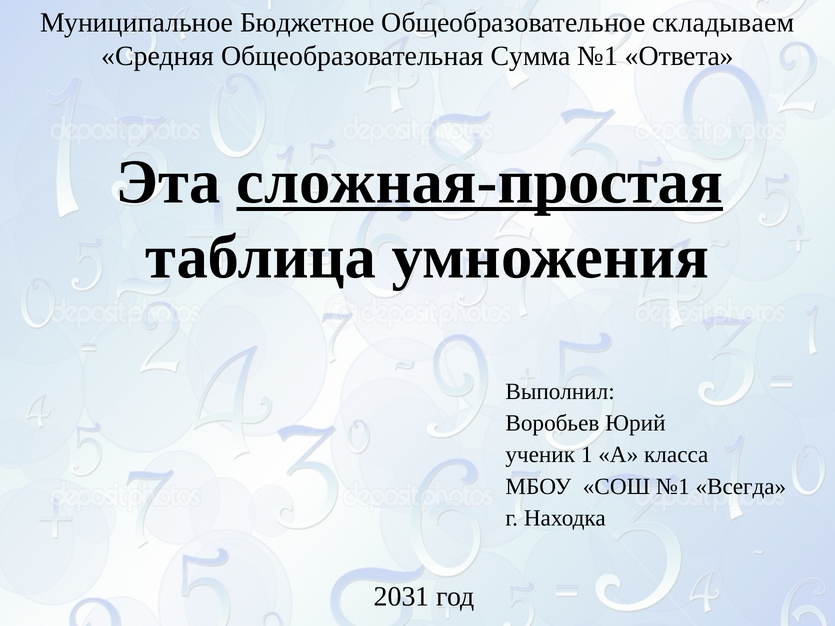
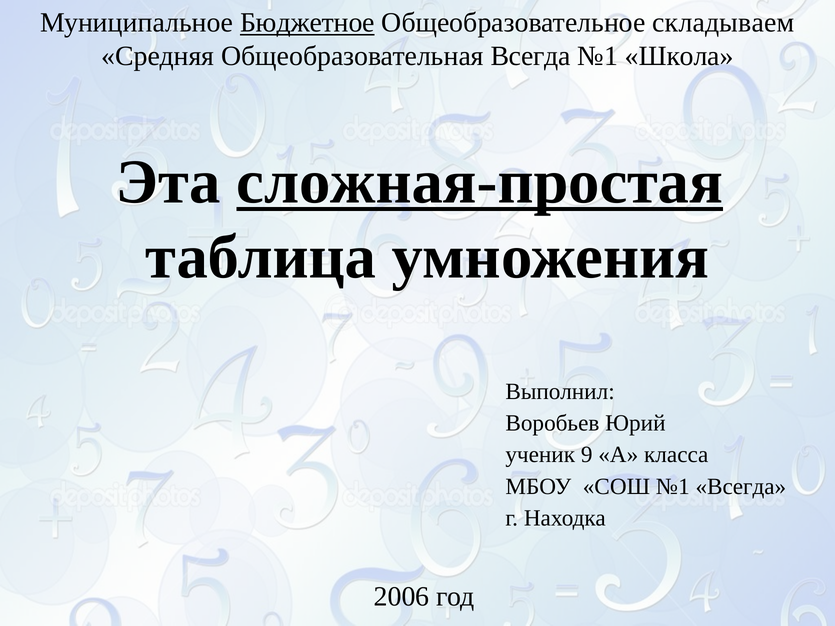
Бюджетное underline: none -> present
Общеобразовательная Сумма: Сумма -> Всегда
Ответа: Ответа -> Школа
1: 1 -> 9
2031: 2031 -> 2006
